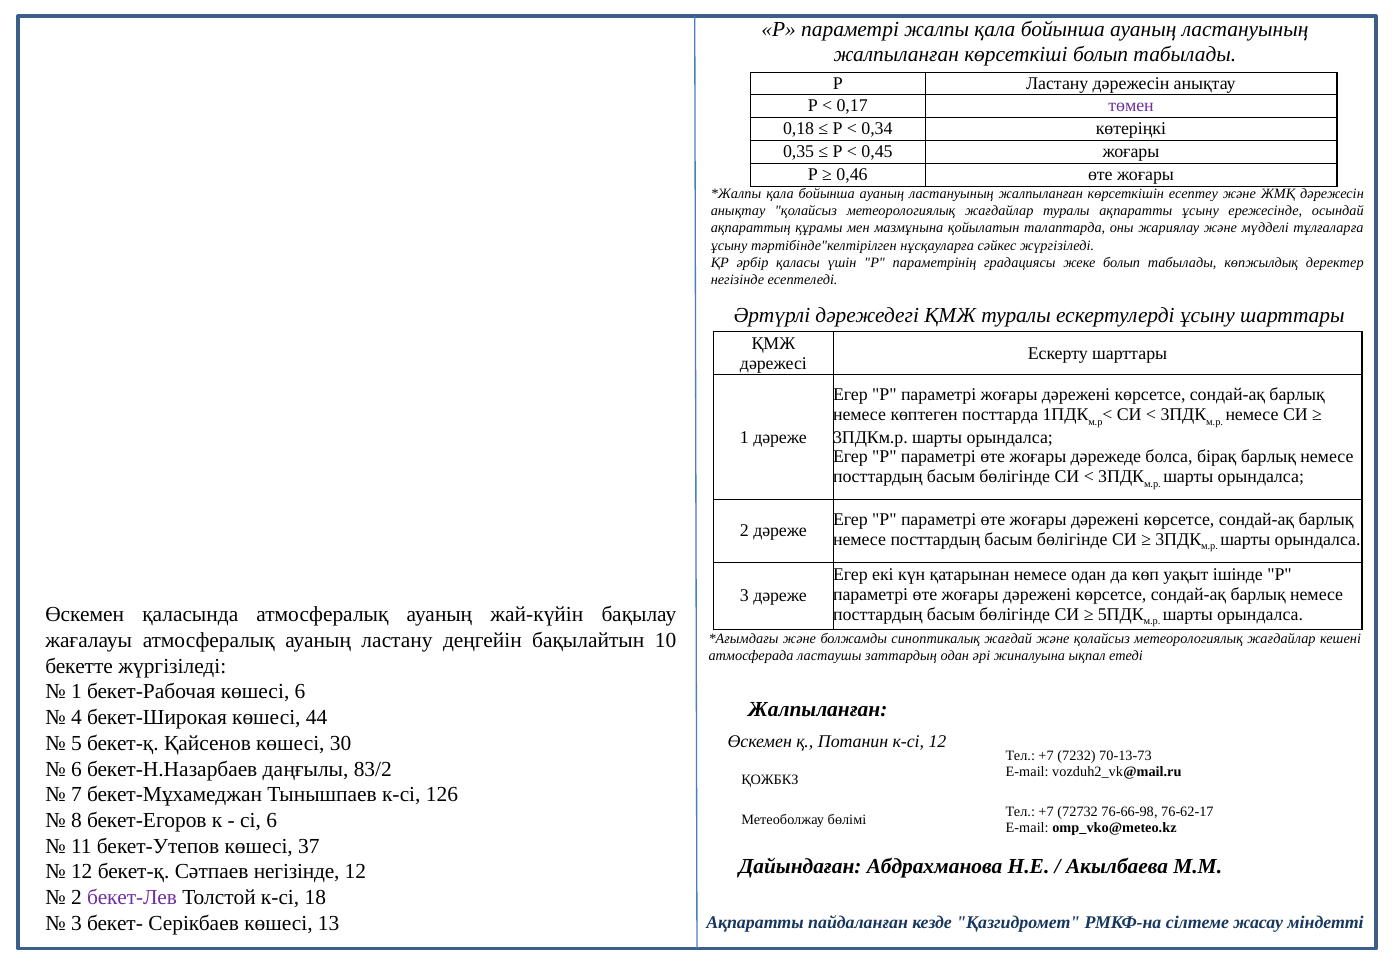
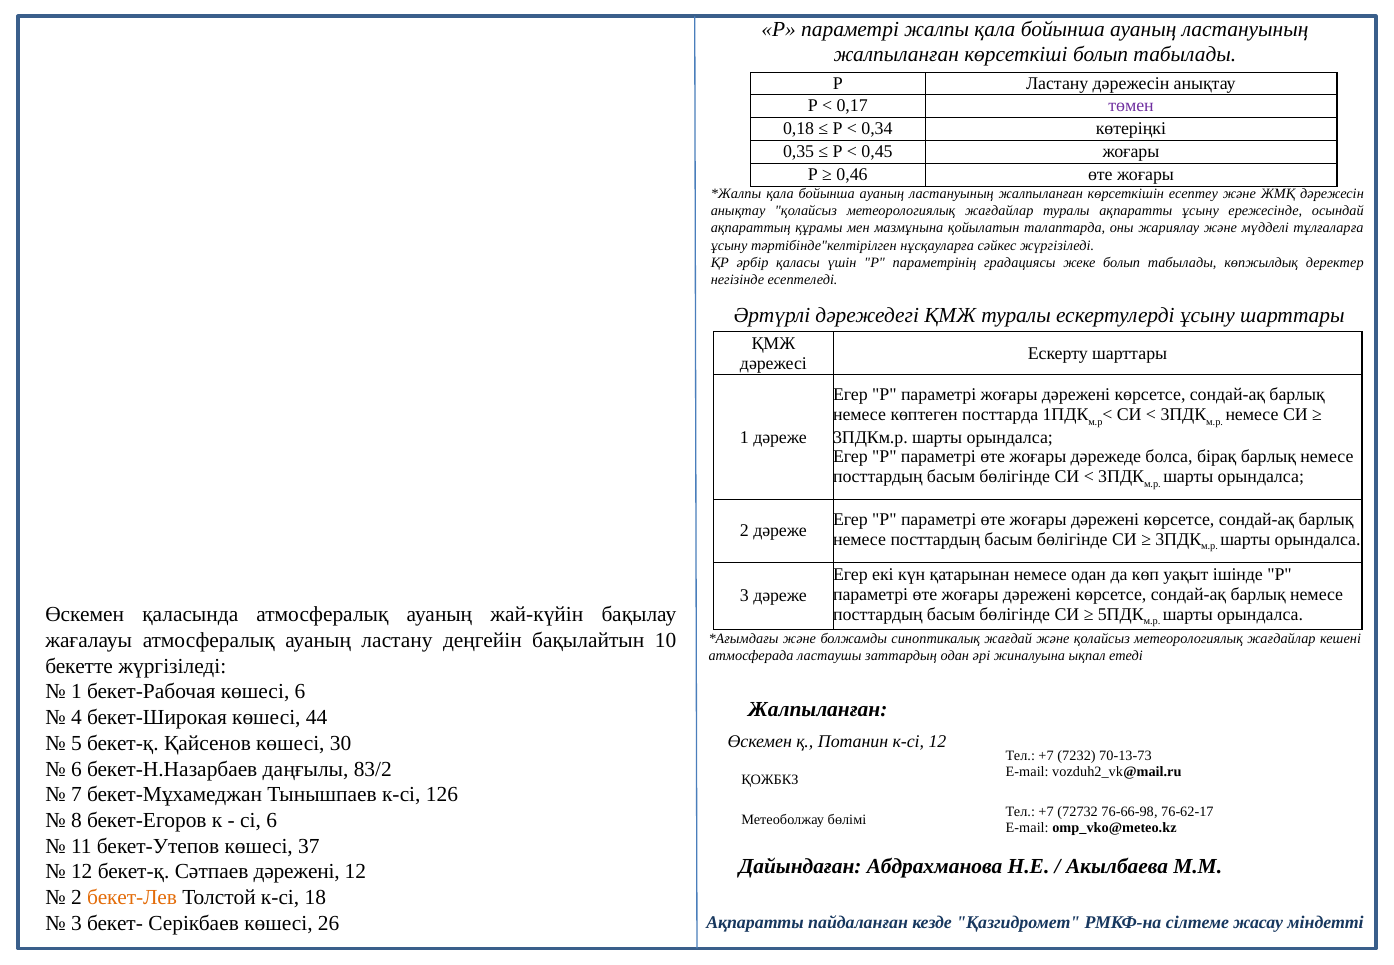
Сәтпаев негізінде: негізінде -> дәрежені
бекет-Лев colour: purple -> orange
13: 13 -> 26
